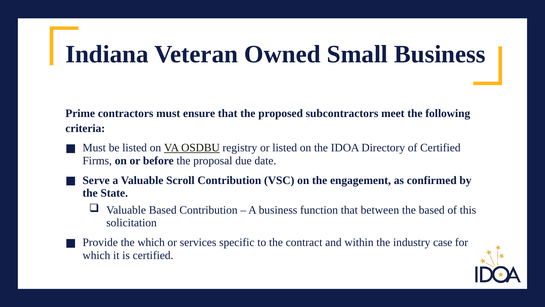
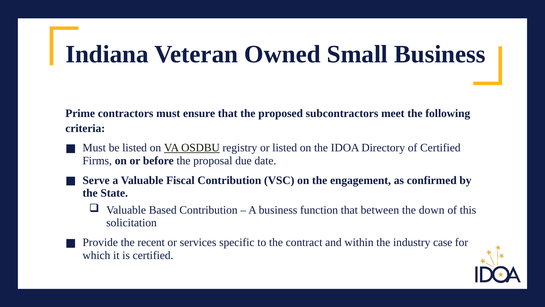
Scroll: Scroll -> Fiscal
the based: based -> down
the which: which -> recent
